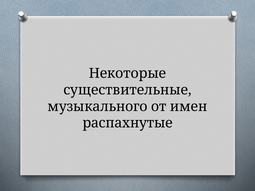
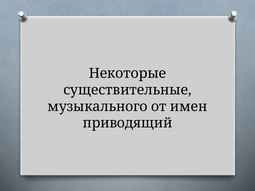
распахнутые: распахнутые -> приводящий
